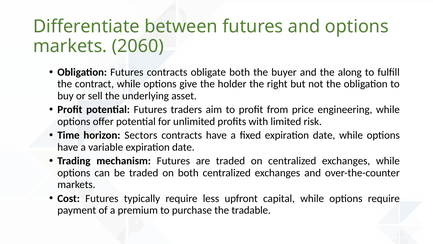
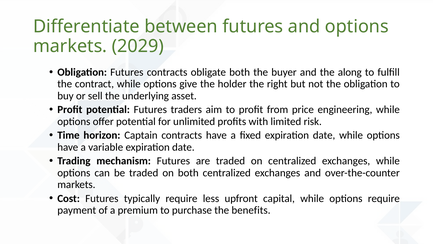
2060: 2060 -> 2029
Sectors: Sectors -> Captain
tradable: tradable -> benefits
